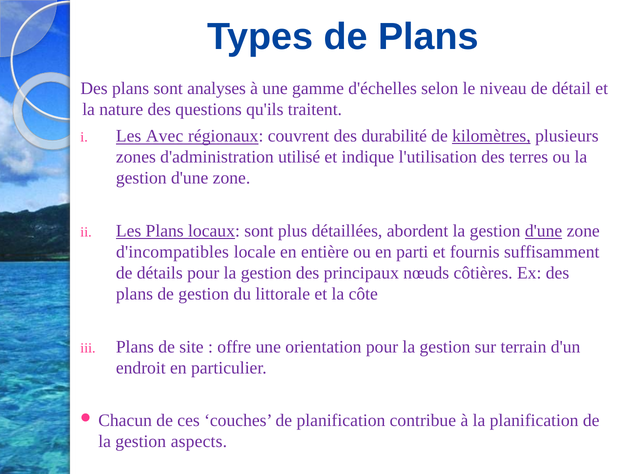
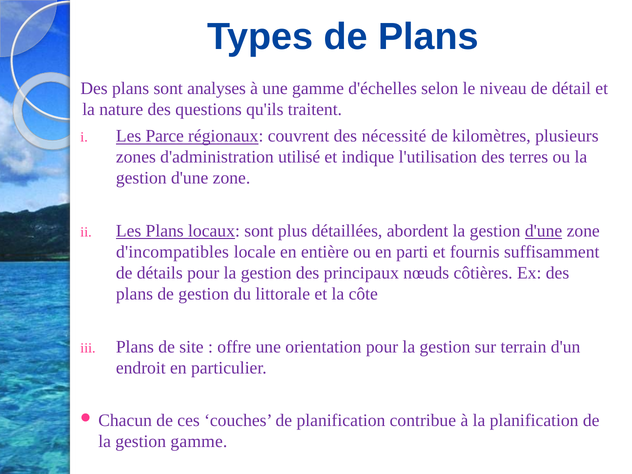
Avec: Avec -> Parce
durabilité: durabilité -> nécessité
kilomètres underline: present -> none
gestion aspects: aspects -> gamme
